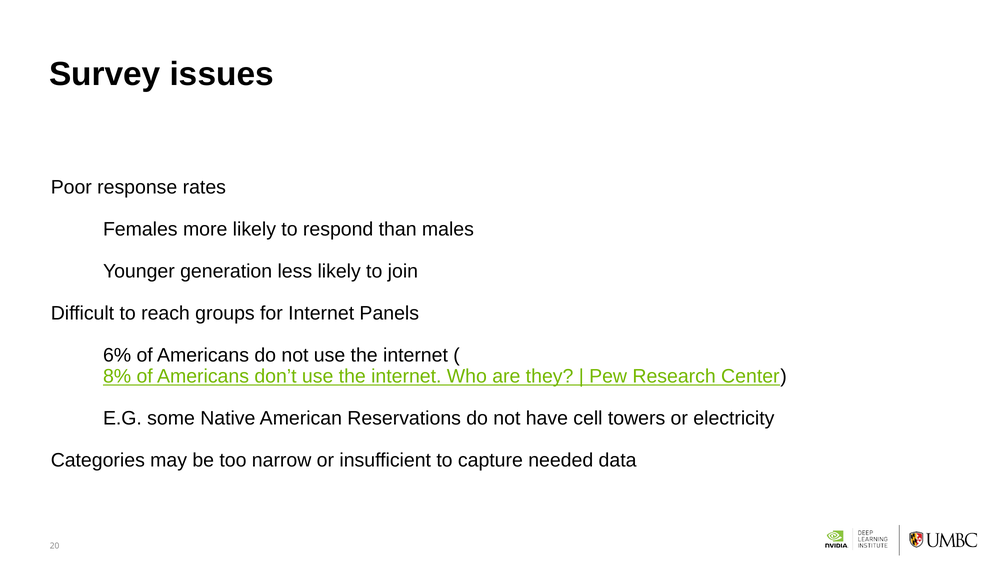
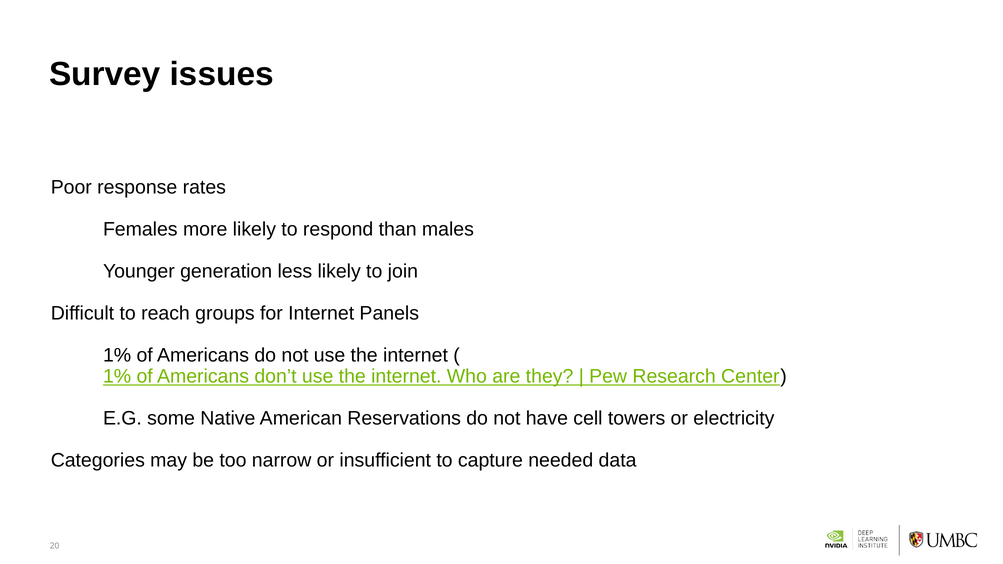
6% at (117, 355): 6% -> 1%
8% at (117, 377): 8% -> 1%
